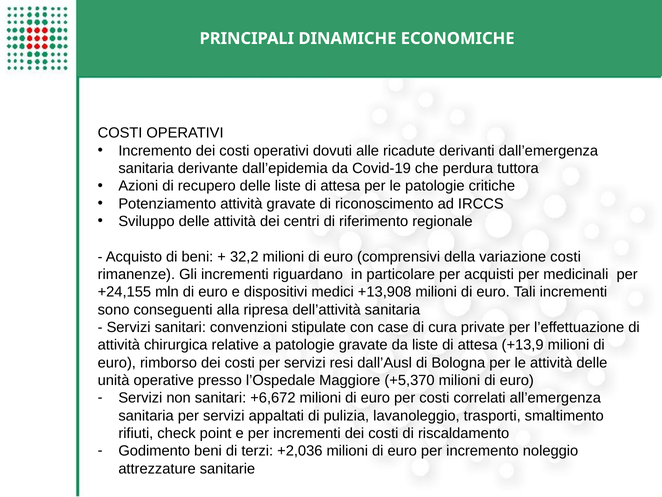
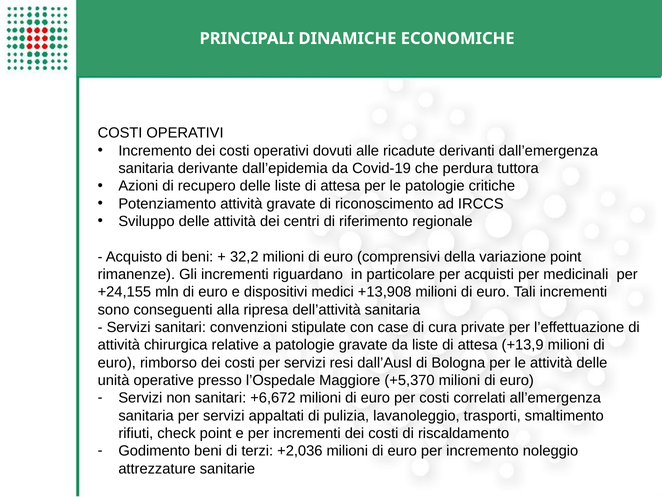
variazione costi: costi -> point
